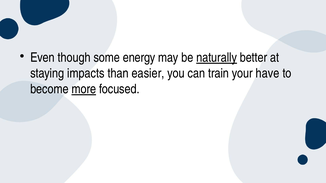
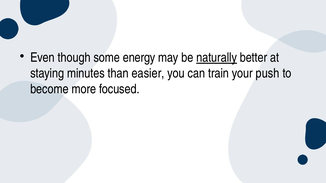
impacts: impacts -> minutes
have: have -> push
more underline: present -> none
